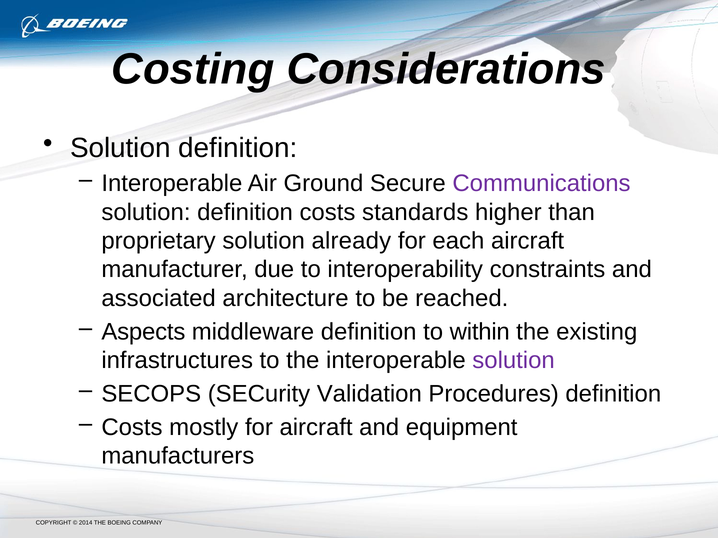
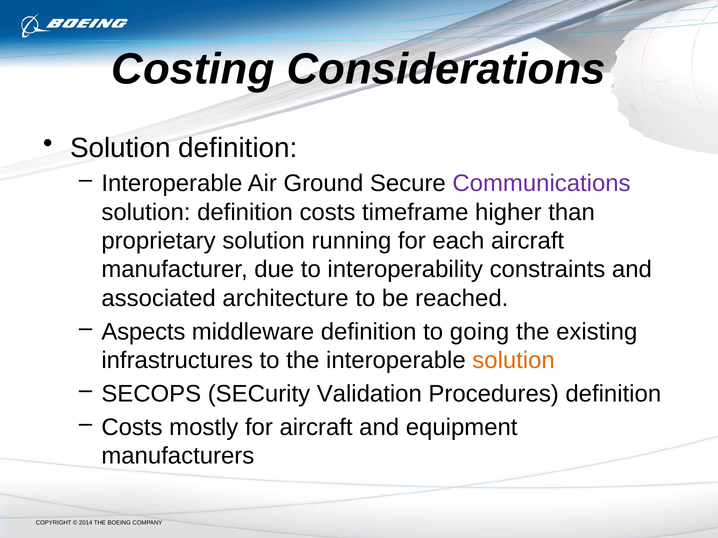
standards: standards -> timeframe
already: already -> running
within: within -> going
solution at (514, 361) colour: purple -> orange
